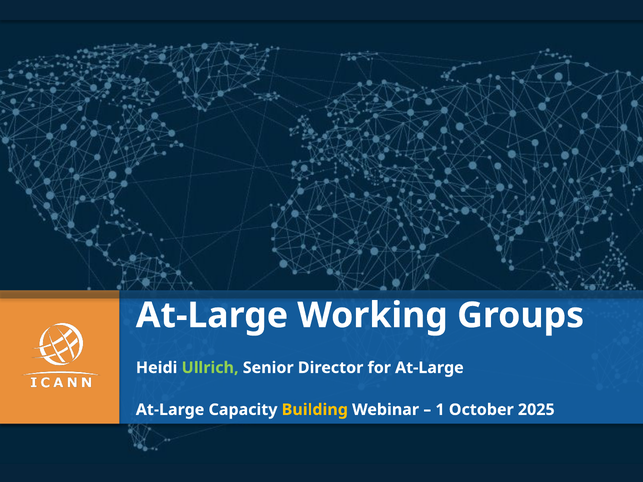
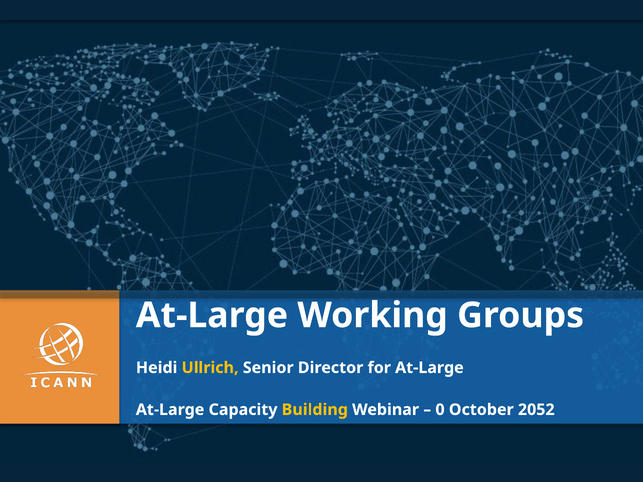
Ullrich colour: light green -> yellow
1: 1 -> 0
2025: 2025 -> 2052
